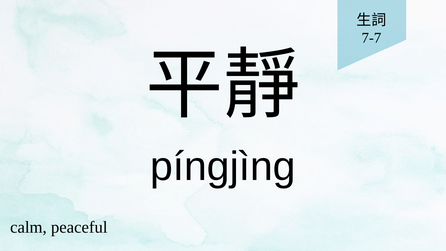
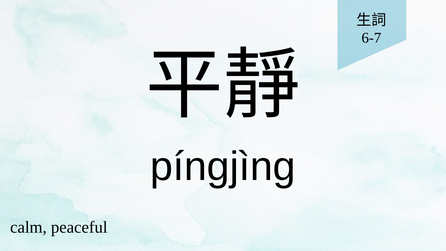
7-7: 7-7 -> 6-7
